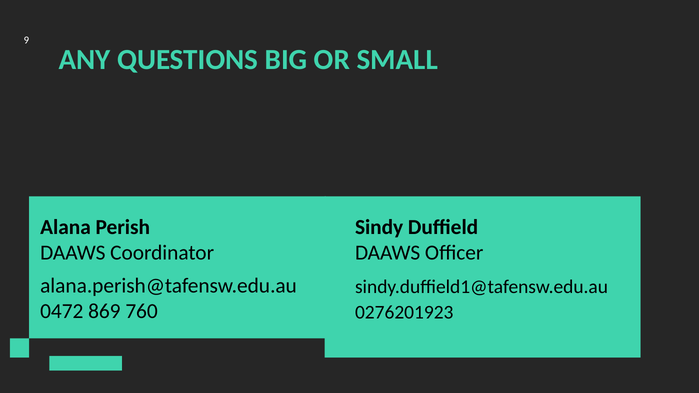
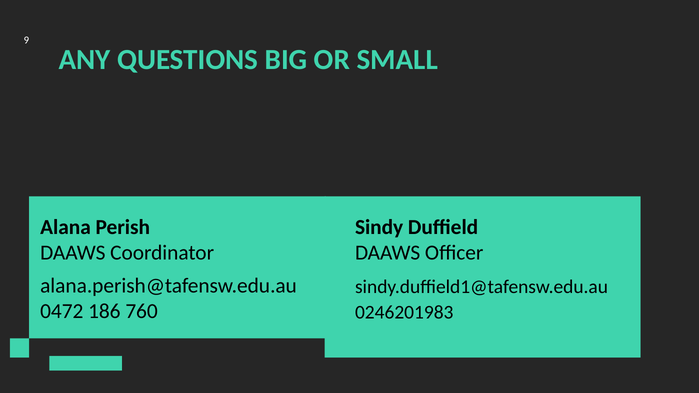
869: 869 -> 186
0276201923: 0276201923 -> 0246201983
